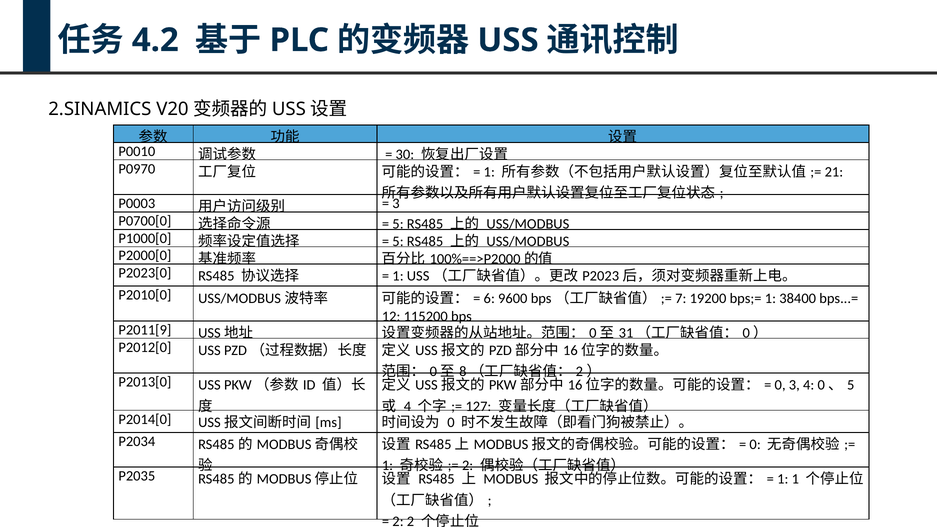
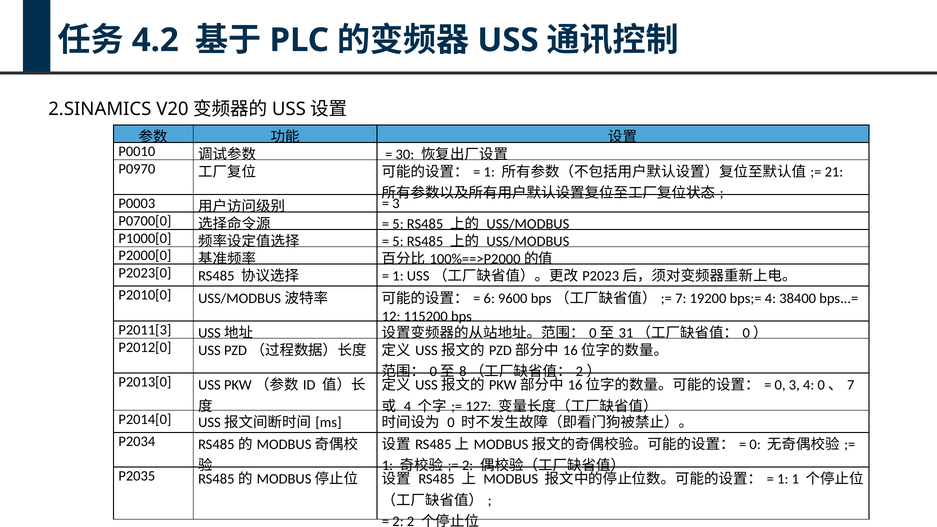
bps;= 1: 1 -> 4
P2011[9: P2011[9 -> P2011[3
5 at (851, 385): 5 -> 7
